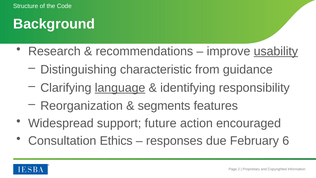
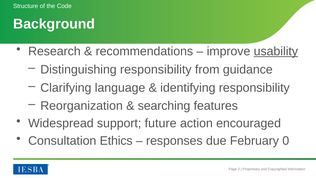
Distinguishing characteristic: characteristic -> responsibility
language underline: present -> none
segments: segments -> searching
6: 6 -> 0
